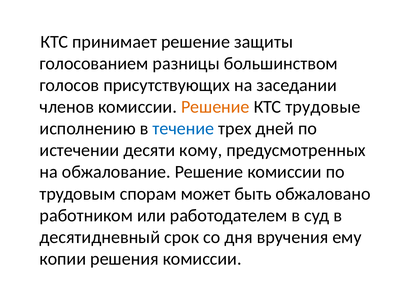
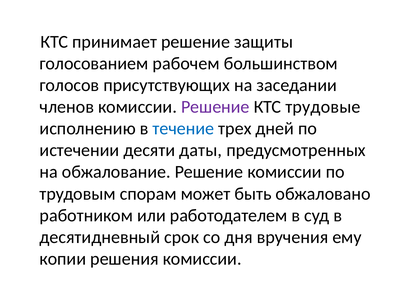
разницы: разницы -> рабочем
Решение at (215, 107) colour: orange -> purple
кому: кому -> даты
